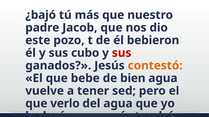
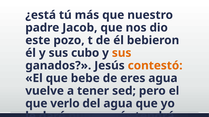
¿bajó: ¿bajó -> ¿está
sus at (122, 53) colour: red -> orange
bien: bien -> eres
